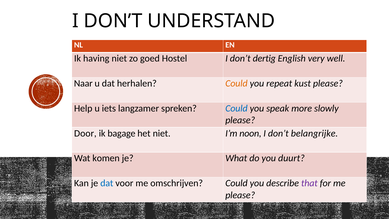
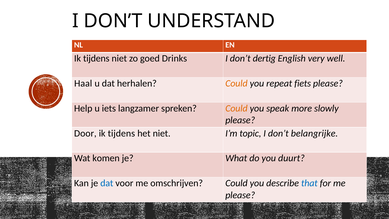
having at (96, 58): having -> tijdens
Hostel: Hostel -> Drinks
Naar: Naar -> Haal
kust: kust -> fiets
Could at (236, 108) colour: blue -> orange
bagage at (121, 133): bagage -> tijdens
noon: noon -> topic
that colour: purple -> blue
